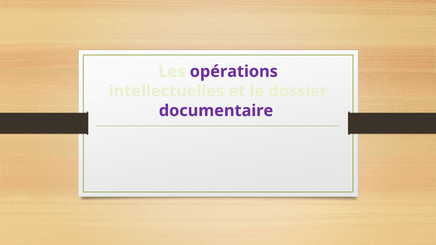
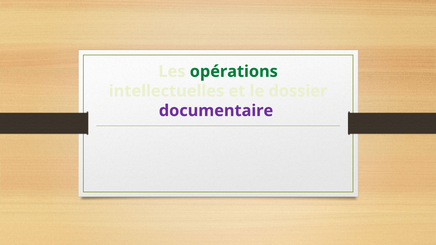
opérations colour: purple -> green
